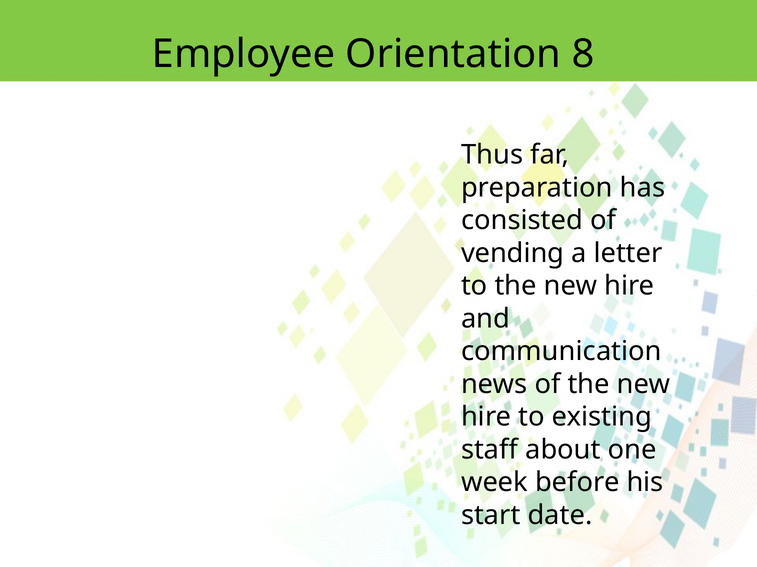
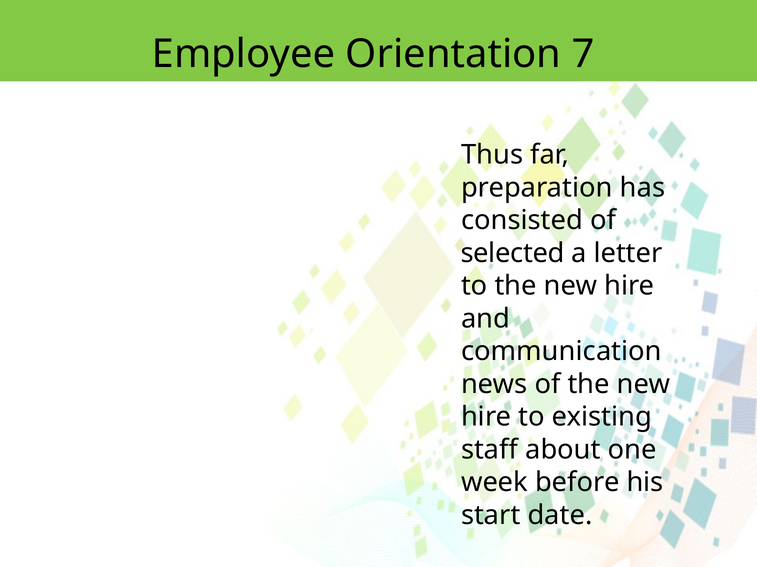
8: 8 -> 7
vending: vending -> selected
